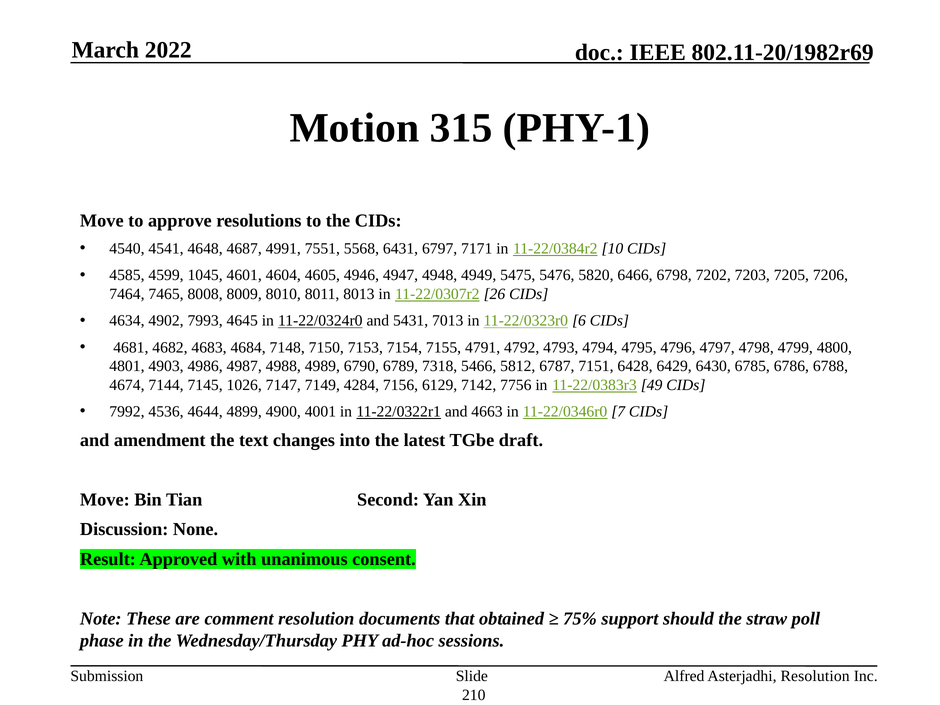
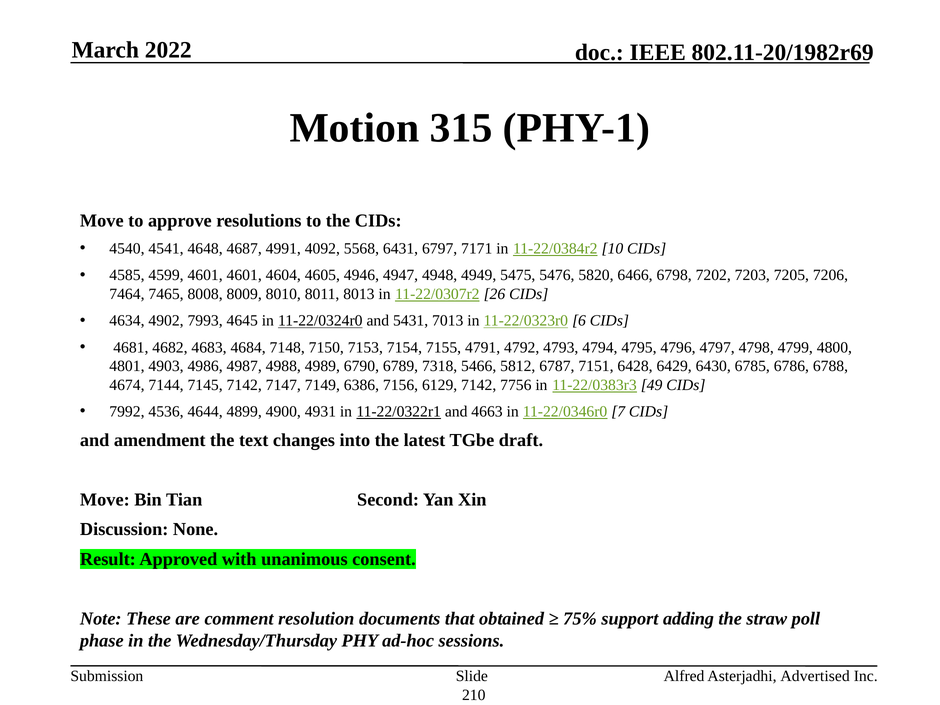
7551: 7551 -> 4092
4599 1045: 1045 -> 4601
7145 1026: 1026 -> 7142
4284: 4284 -> 6386
4001: 4001 -> 4931
should: should -> adding
Asterjadhi Resolution: Resolution -> Advertised
